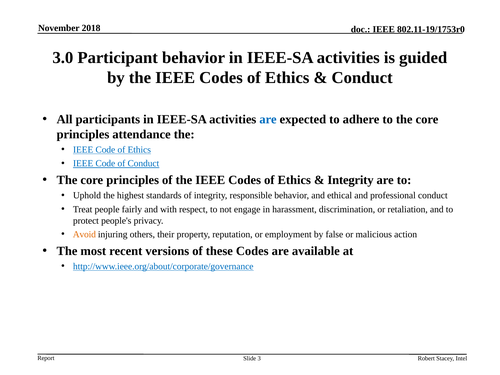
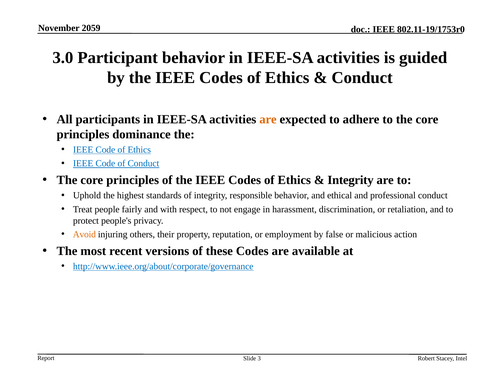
2018: 2018 -> 2059
are at (268, 119) colour: blue -> orange
attendance: attendance -> dominance
